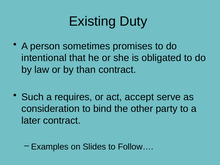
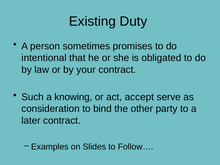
than: than -> your
requires: requires -> knowing
